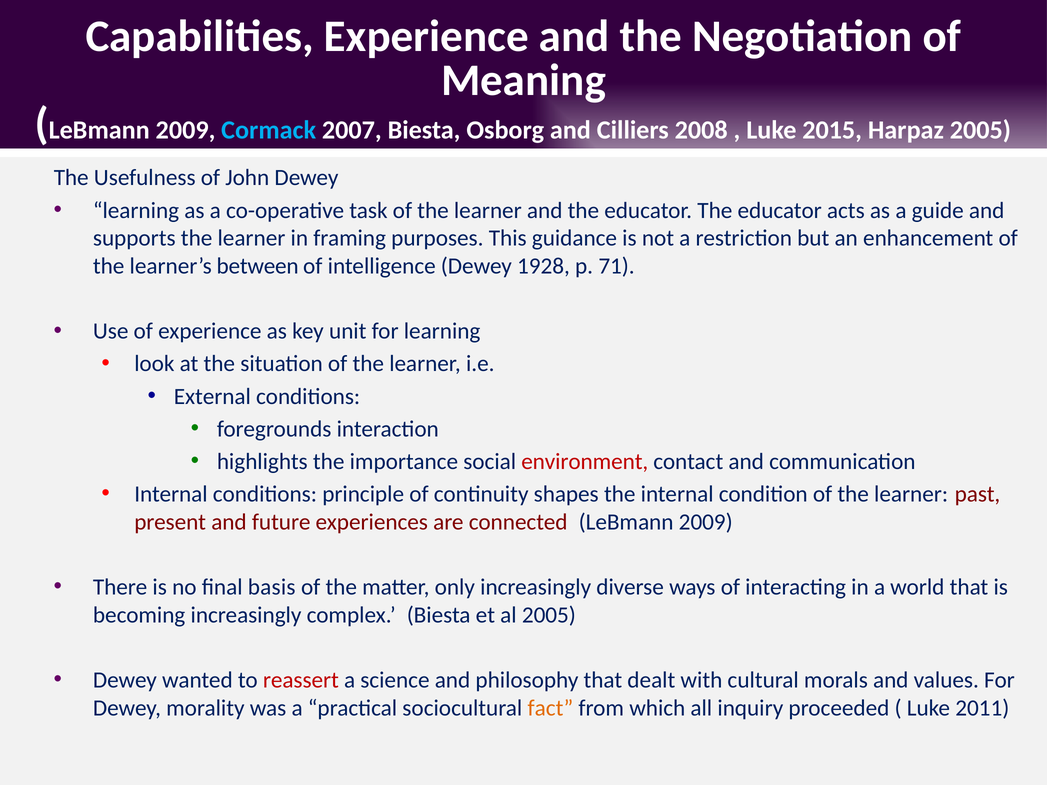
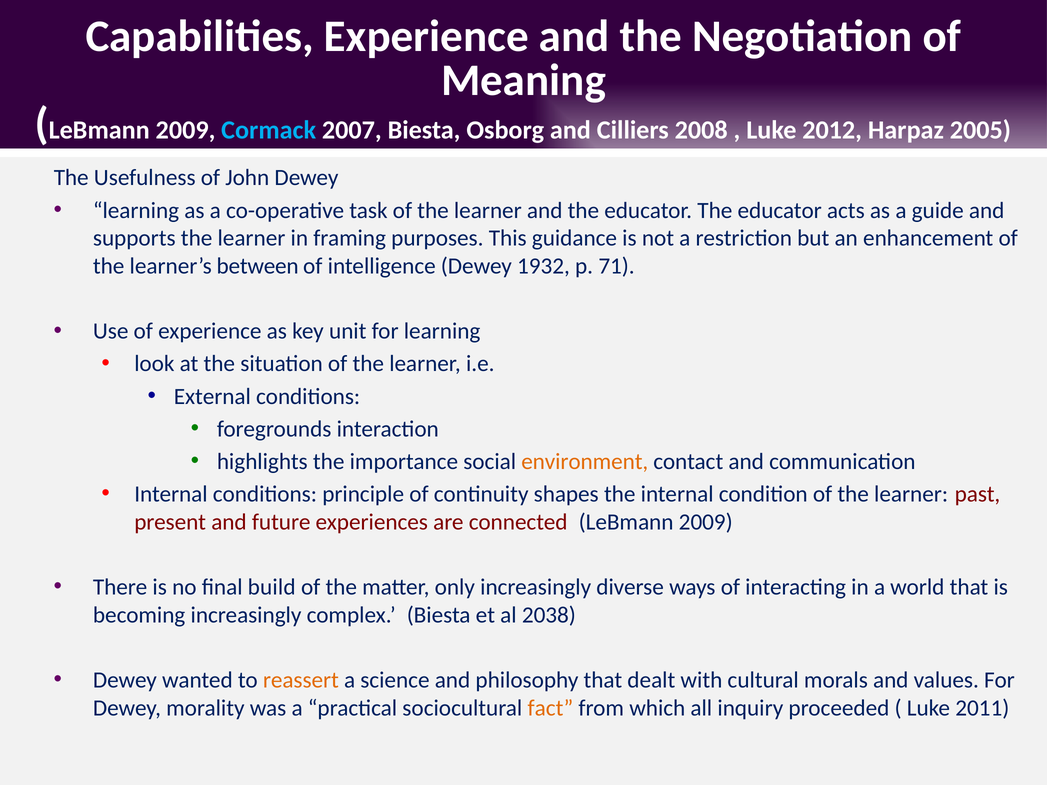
2015: 2015 -> 2012
1928: 1928 -> 1932
environment colour: red -> orange
basis: basis -> build
al 2005: 2005 -> 2038
reassert colour: red -> orange
